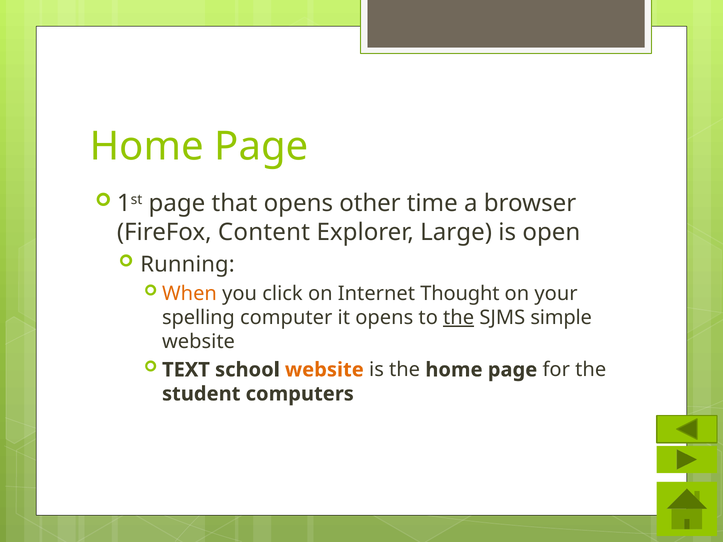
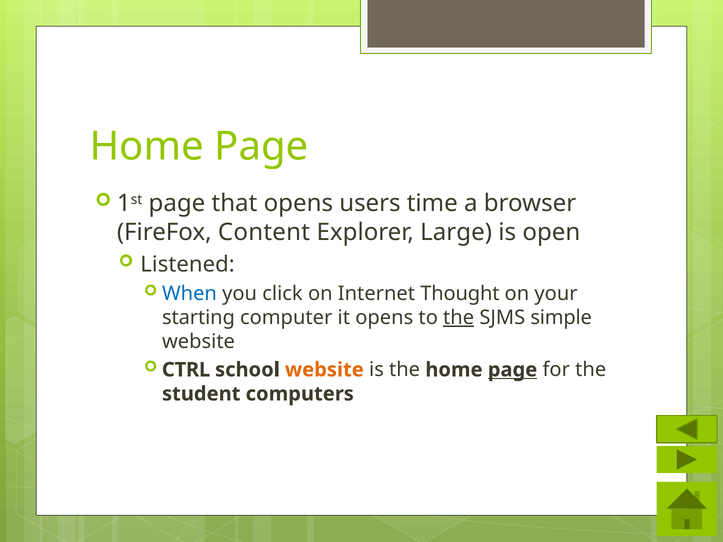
other: other -> users
Running: Running -> Listened
When colour: orange -> blue
spelling: spelling -> starting
TEXT: TEXT -> CTRL
page at (513, 370) underline: none -> present
